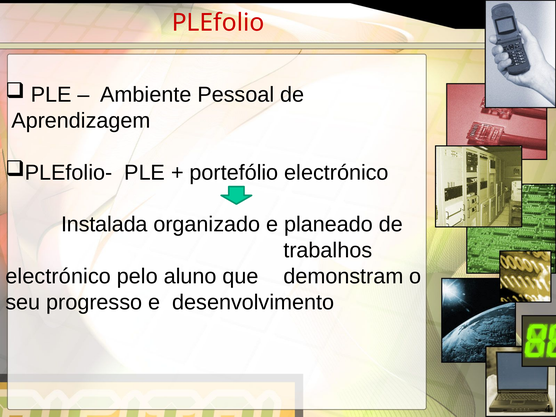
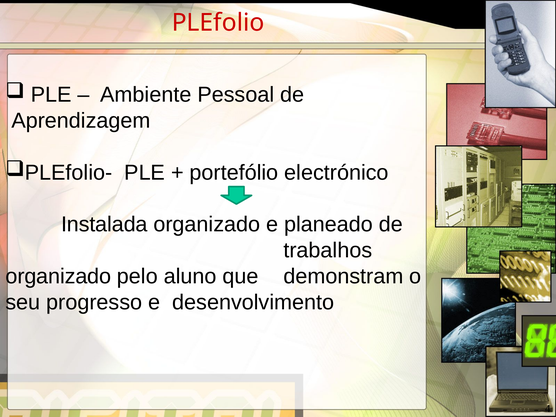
electrónico at (58, 276): electrónico -> organizado
